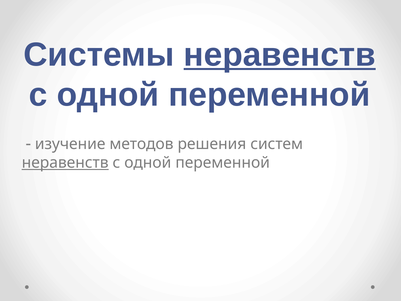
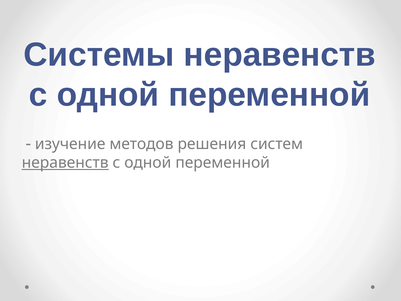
неравенств at (280, 55) underline: present -> none
